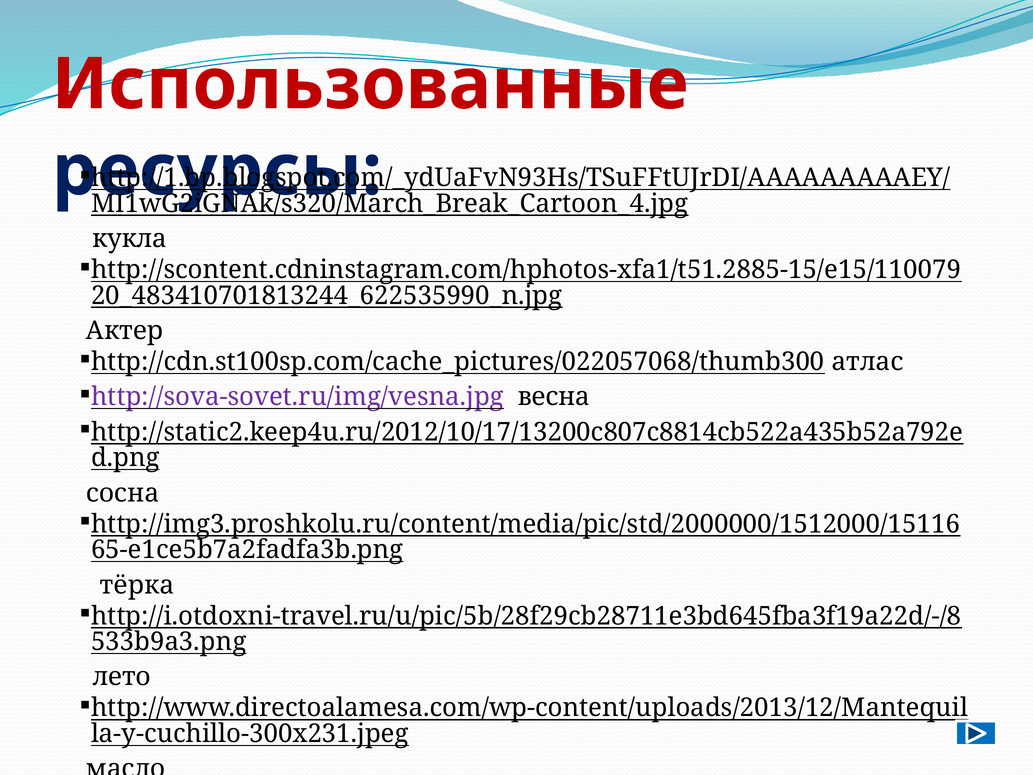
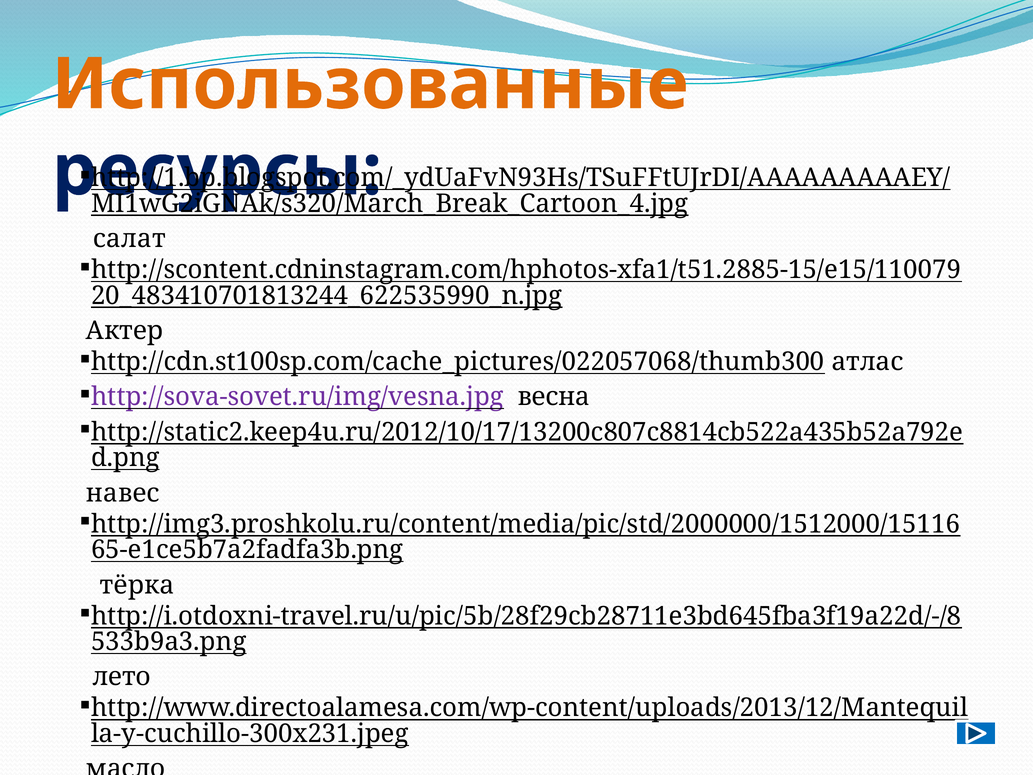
Использованные colour: red -> orange
кукла: кукла -> салат
сосна at (123, 493): сосна -> навес
